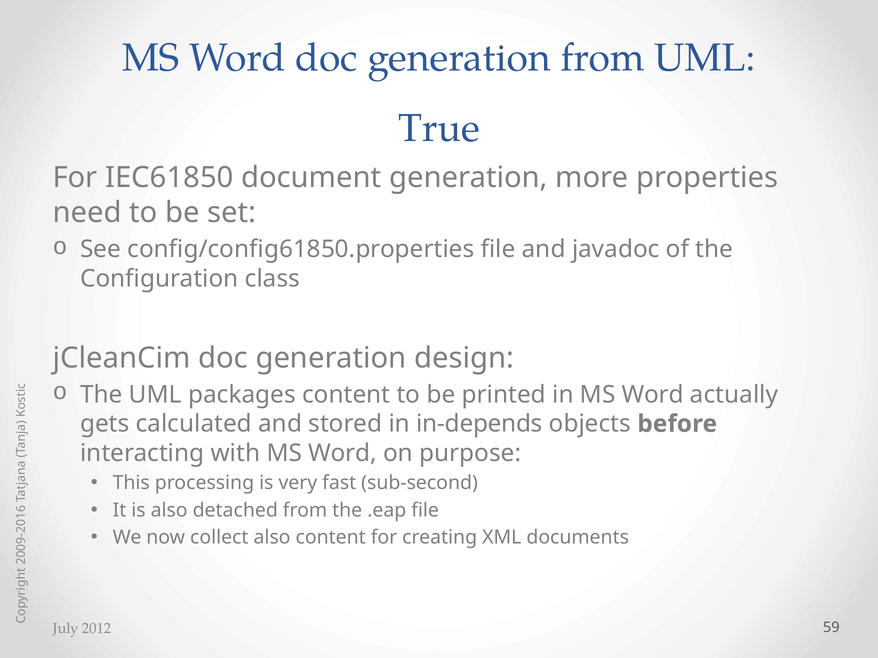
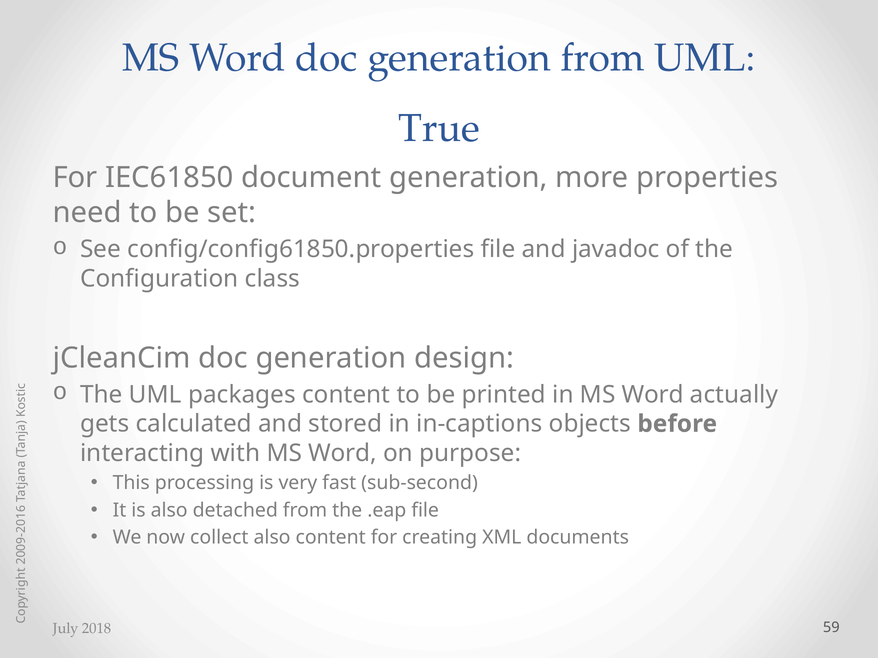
in-depends: in-depends -> in-captions
2012: 2012 -> 2018
